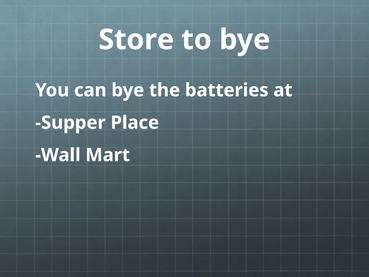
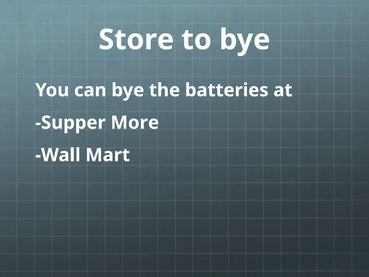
Place: Place -> More
